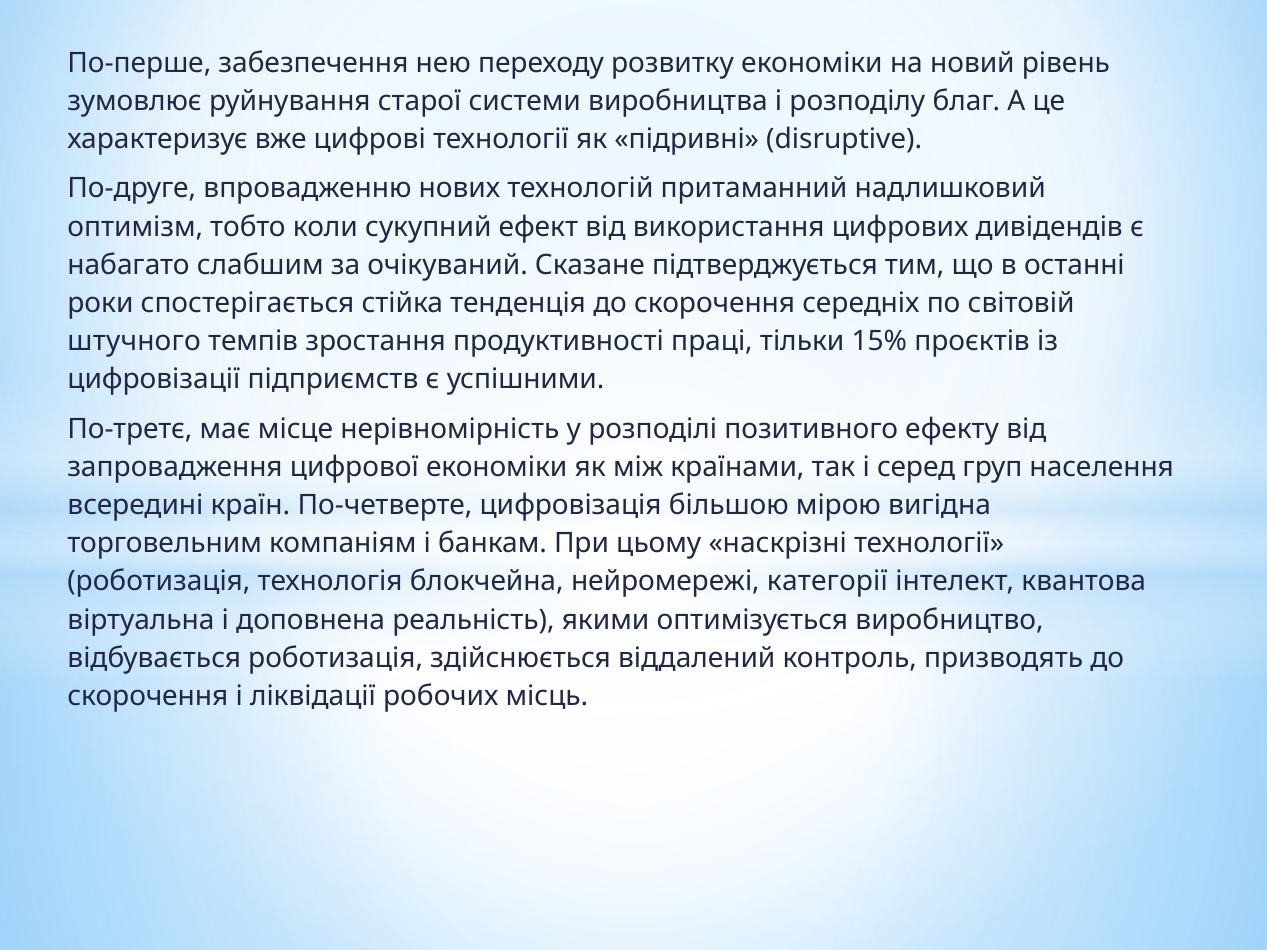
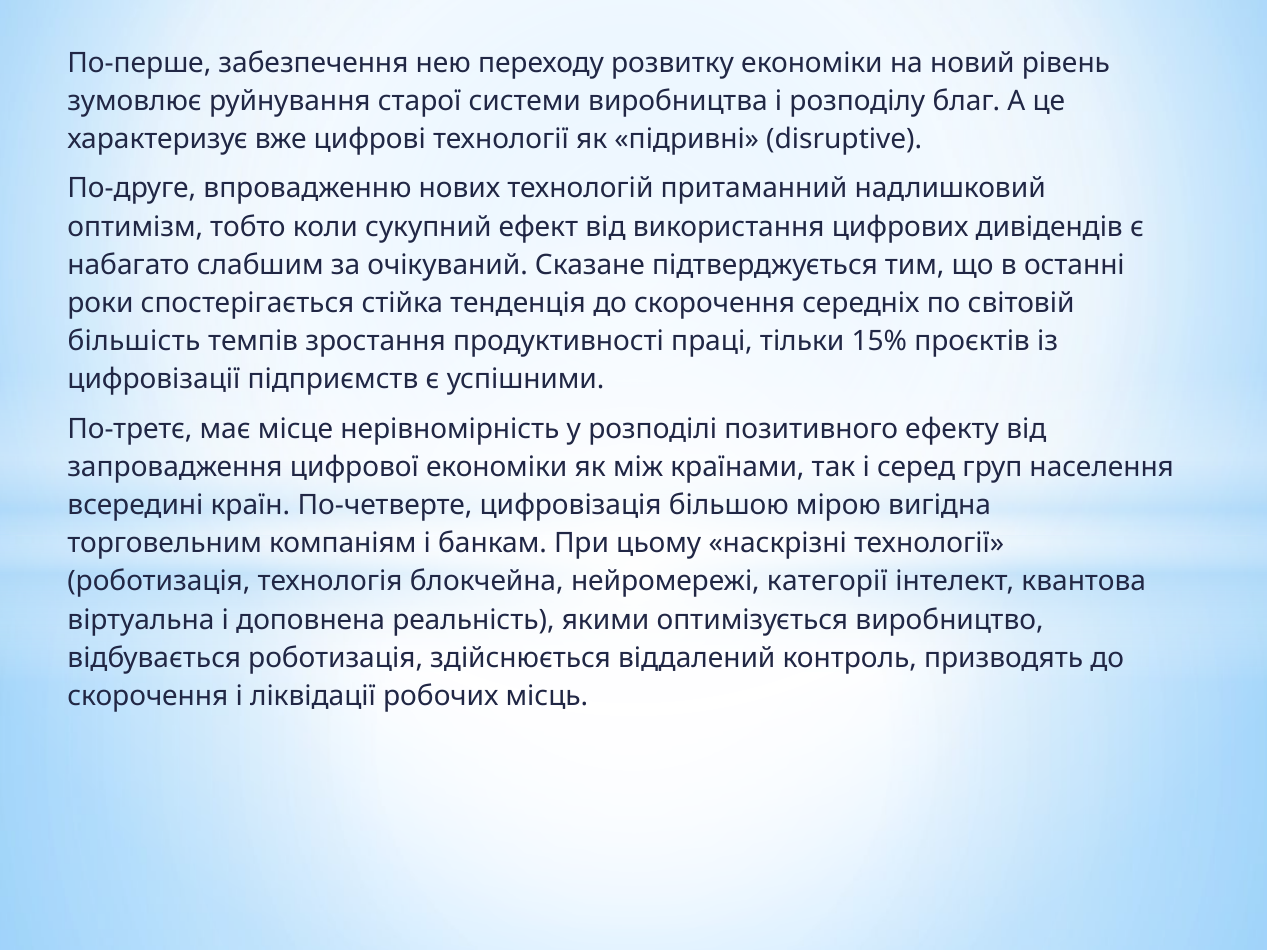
штучного: штучного -> більшість
